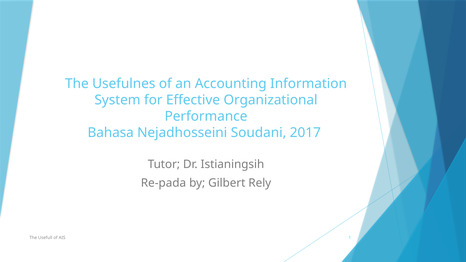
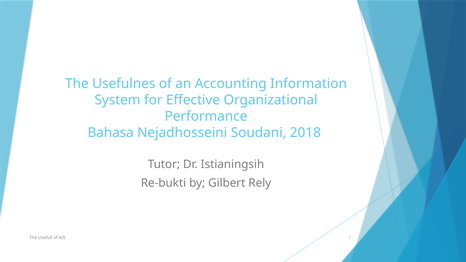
2017: 2017 -> 2018
Re-pada: Re-pada -> Re-bukti
